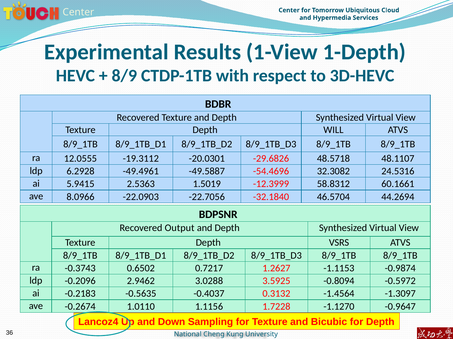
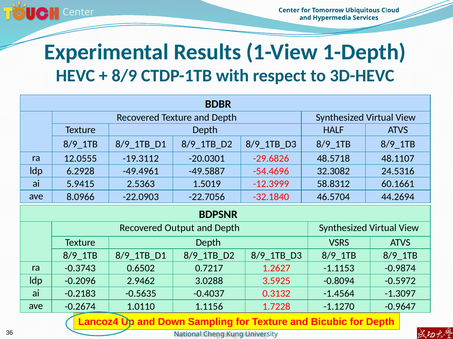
WILL: WILL -> HALF
